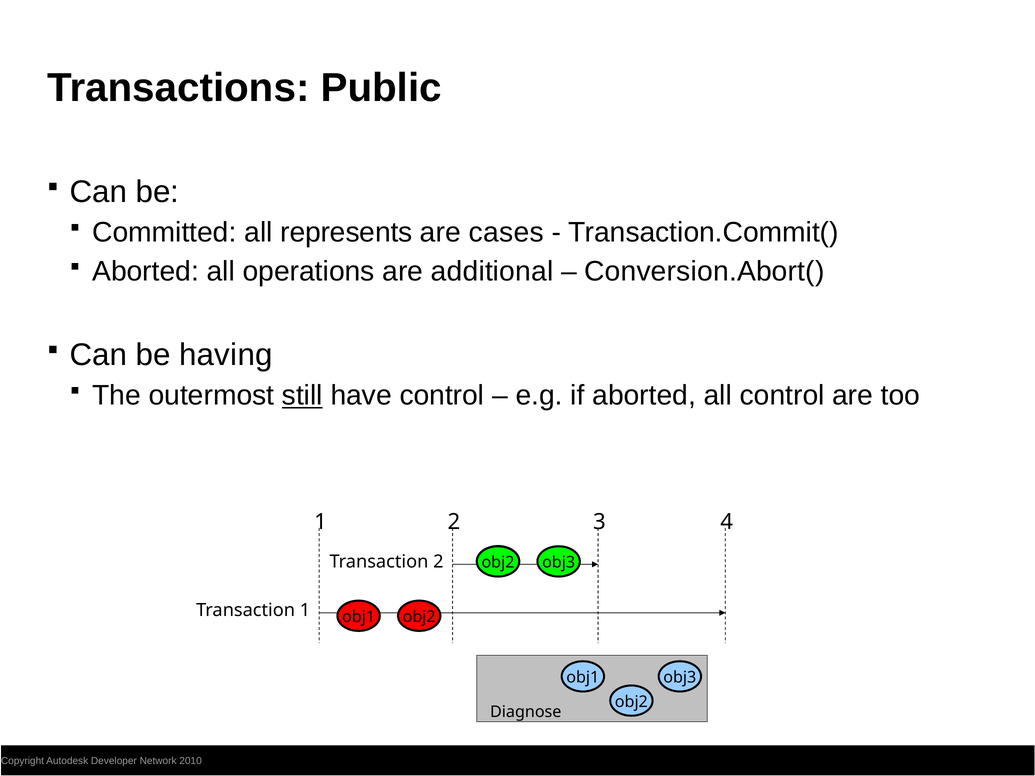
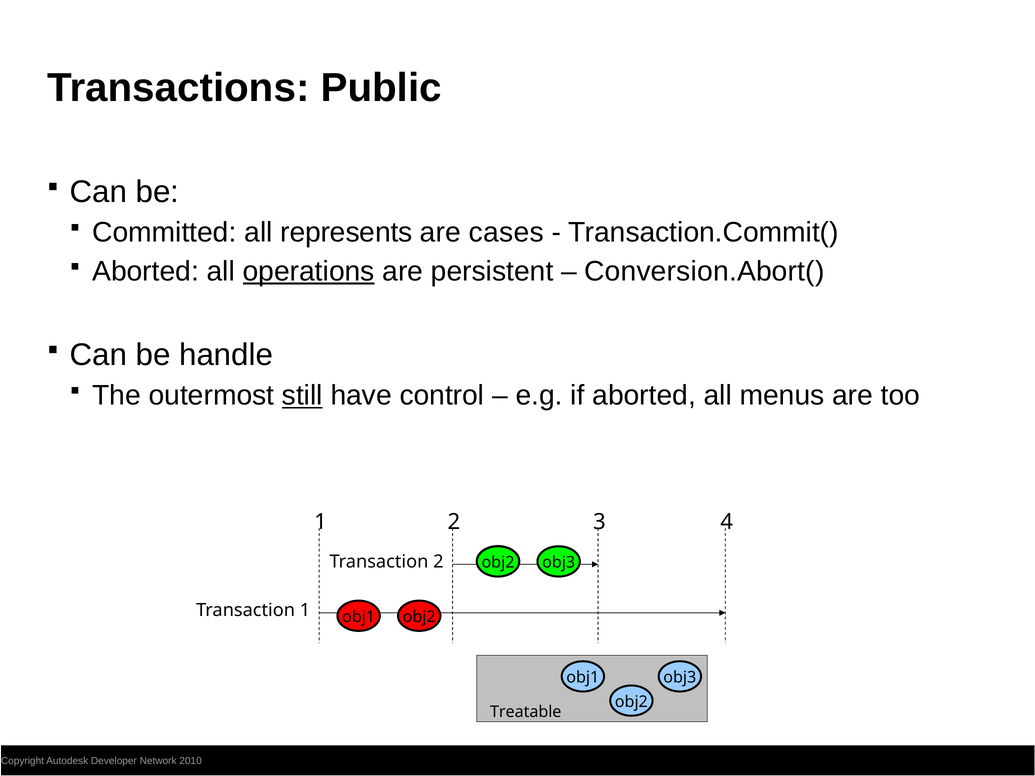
operations underline: none -> present
additional: additional -> persistent
having: having -> handle
all control: control -> menus
Diagnose: Diagnose -> Treatable
